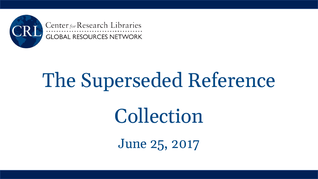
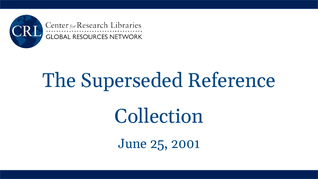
2017: 2017 -> 2001
